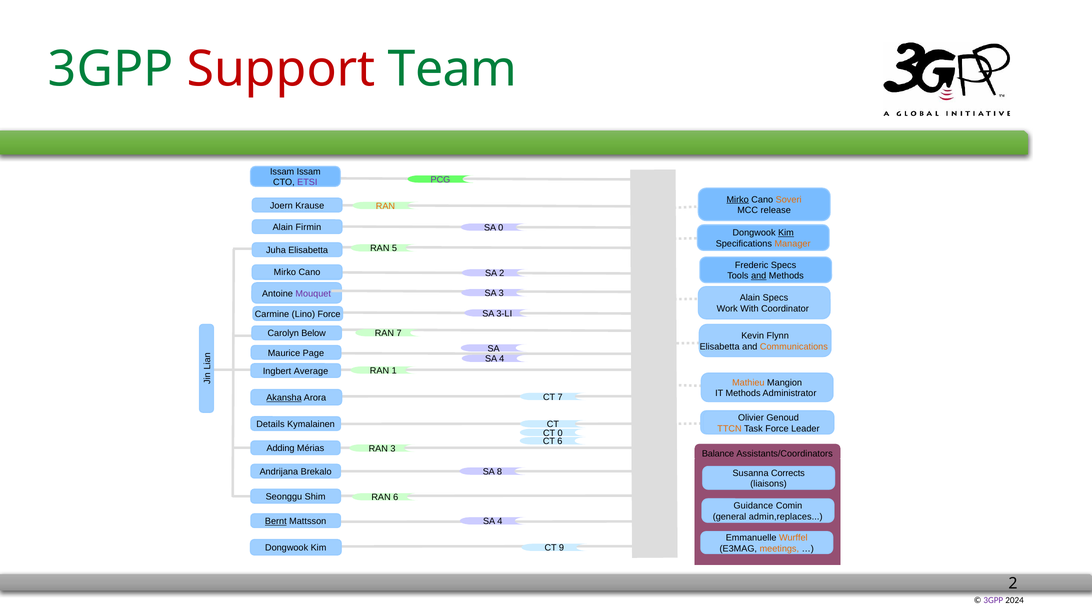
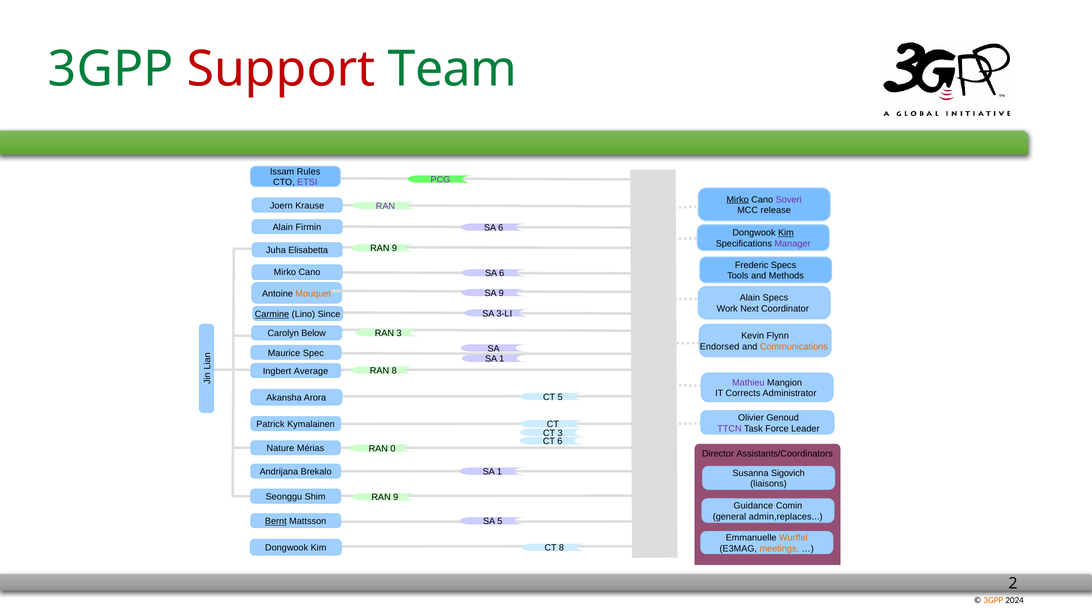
Issam Issam: Issam -> Rules
Soveri colour: orange -> purple
RAN at (385, 206) colour: orange -> purple
0 at (501, 228): 0 -> 6
Manager colour: orange -> purple
5 at (395, 249): 5 -> 9
2 at (502, 273): 2 -> 6
and at (759, 276) underline: present -> none
Mouquet colour: purple -> orange
SA 3: 3 -> 9
With: With -> Next
Carmine underline: none -> present
Lino Force: Force -> Since
RAN 7: 7 -> 3
Elisabetta at (720, 347): Elisabetta -> Endorsed
Page: Page -> Spec
4 at (502, 359): 4 -> 1
RAN 1: 1 -> 8
Mathieu colour: orange -> purple
IT Methods: Methods -> Corrects
CT 7: 7 -> 5
Akansha underline: present -> none
Details: Details -> Patrick
TTCN at (729, 429) colour: orange -> purple
CT 0: 0 -> 3
Adding: Adding -> Nature
RAN 3: 3 -> 0
Balance: Balance -> Director
8 at (499, 472): 8 -> 1
Corrects: Corrects -> Sigovich
6 at (396, 498): 6 -> 9
4 at (500, 522): 4 -> 5
CT 9: 9 -> 8
3GPP at (993, 600) colour: purple -> orange
